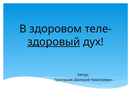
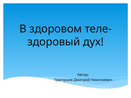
здоровый underline: present -> none
